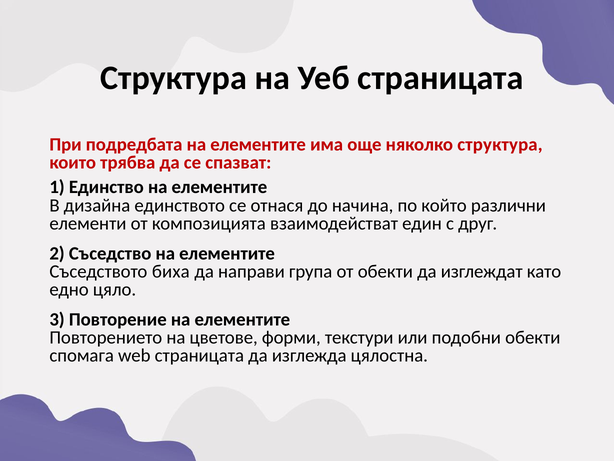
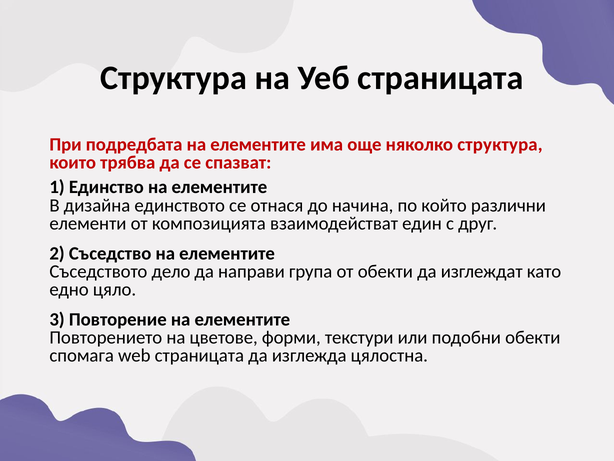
биха: биха -> дело
